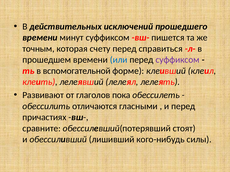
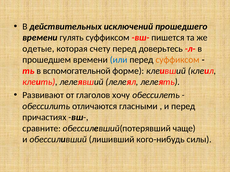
минут: минут -> гулять
точным: точным -> одетые
справиться: справиться -> доверьтесь
суффиксом at (178, 60) colour: purple -> orange
пока: пока -> хочу
стоят: стоят -> чаще
